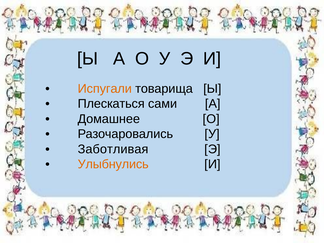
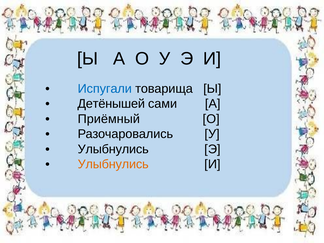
Испугали colour: orange -> blue
Плескаться: Плескаться -> Детёнышей
Домашнее: Домашнее -> Приёмный
Заботливая at (113, 149): Заботливая -> Улыбнулись
